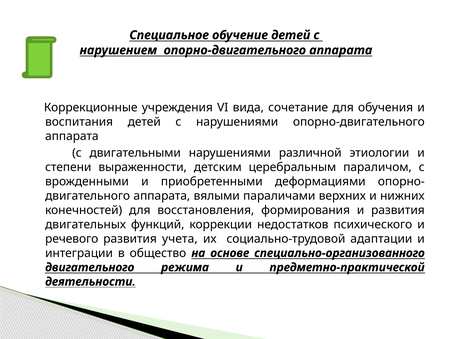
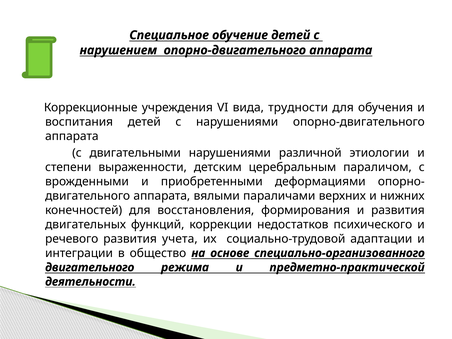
сочетание: сочетание -> трудности
